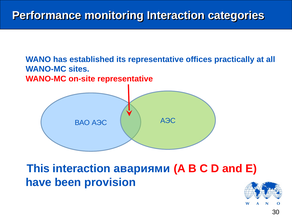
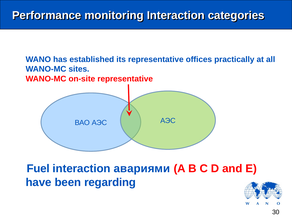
This: This -> Fuel
provision: provision -> regarding
